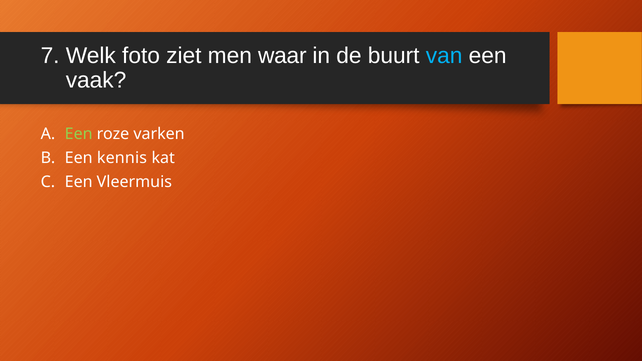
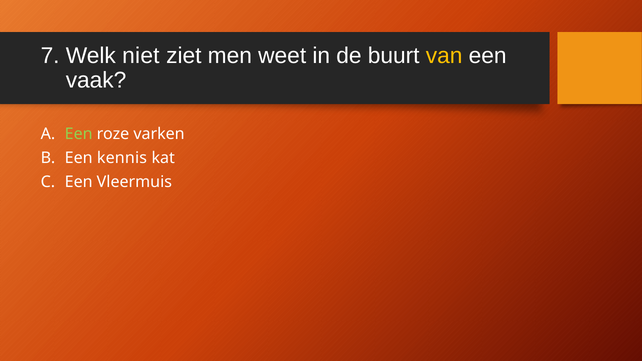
foto: foto -> niet
waar: waar -> weet
van colour: light blue -> yellow
